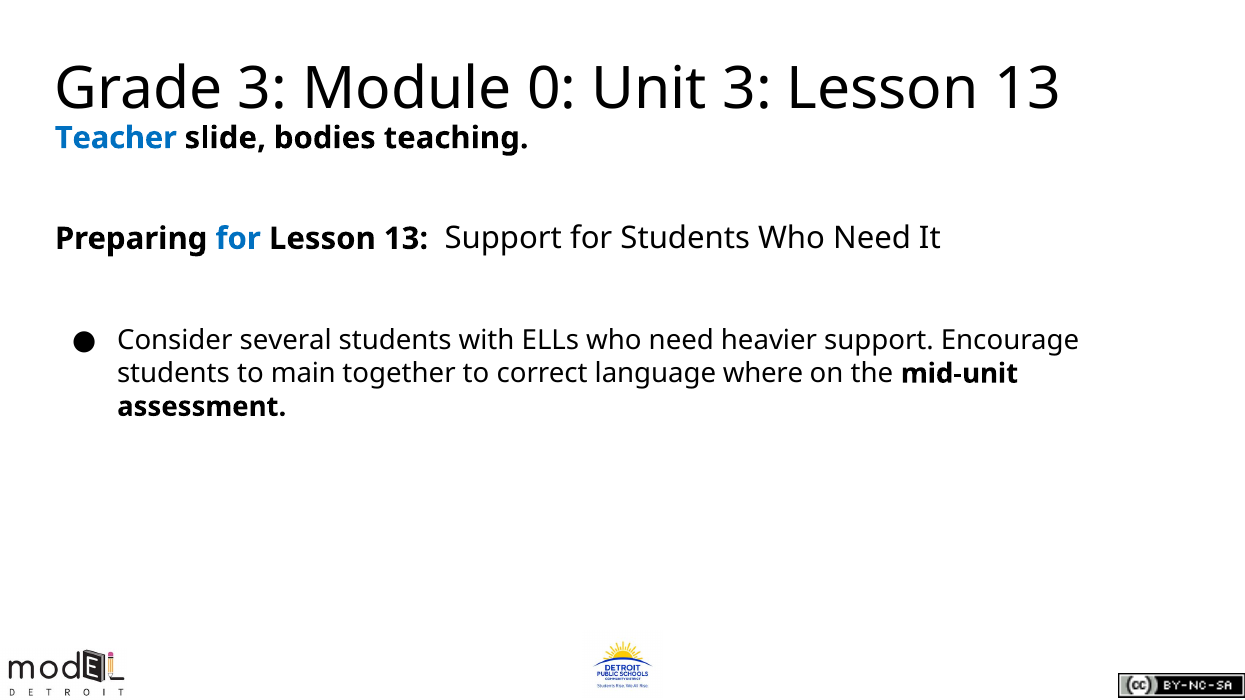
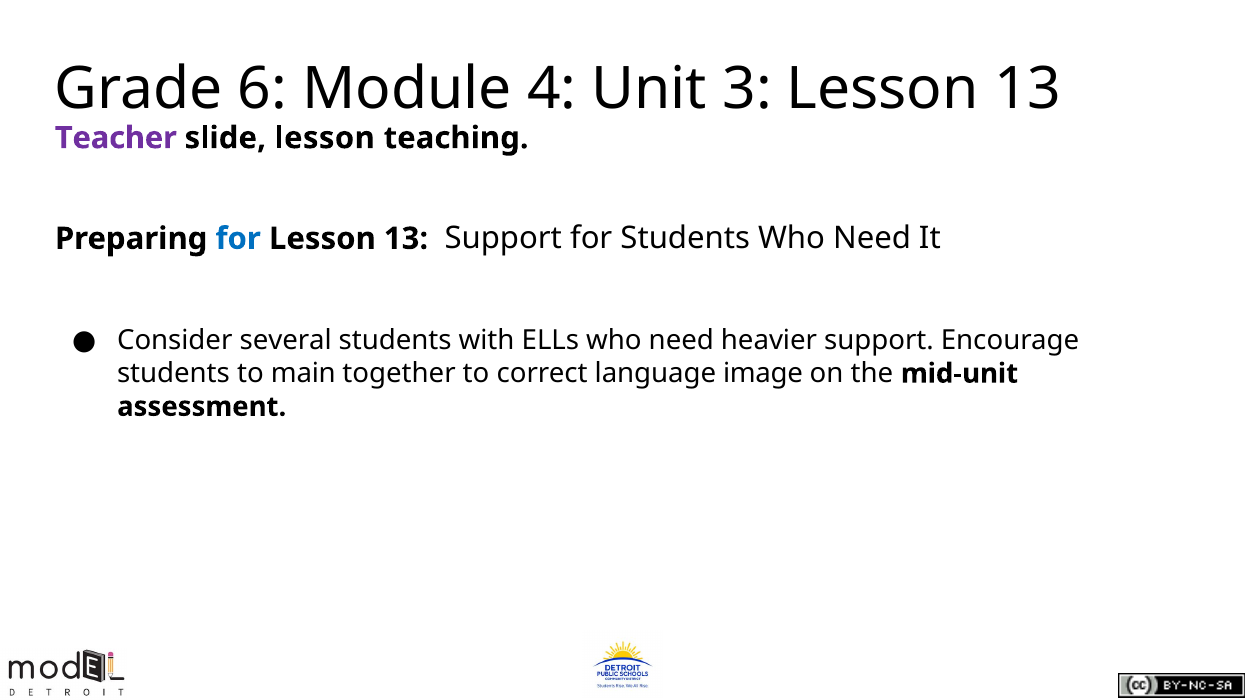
Grade 3: 3 -> 6
0: 0 -> 4
Teacher colour: blue -> purple
slide bodies: bodies -> lesson
where: where -> image
